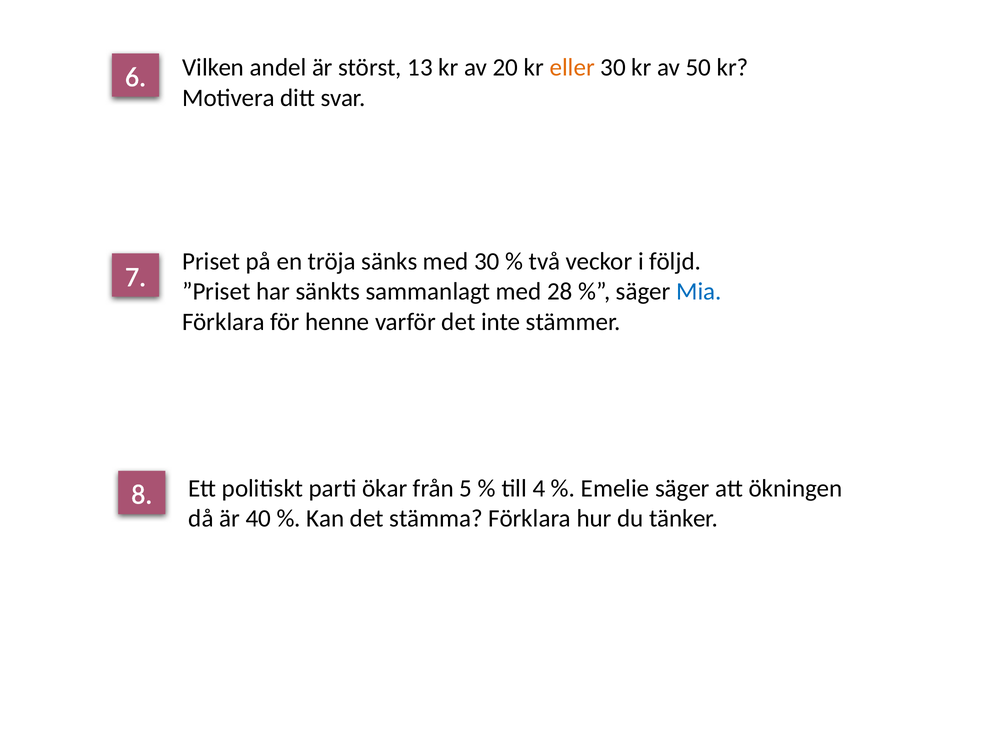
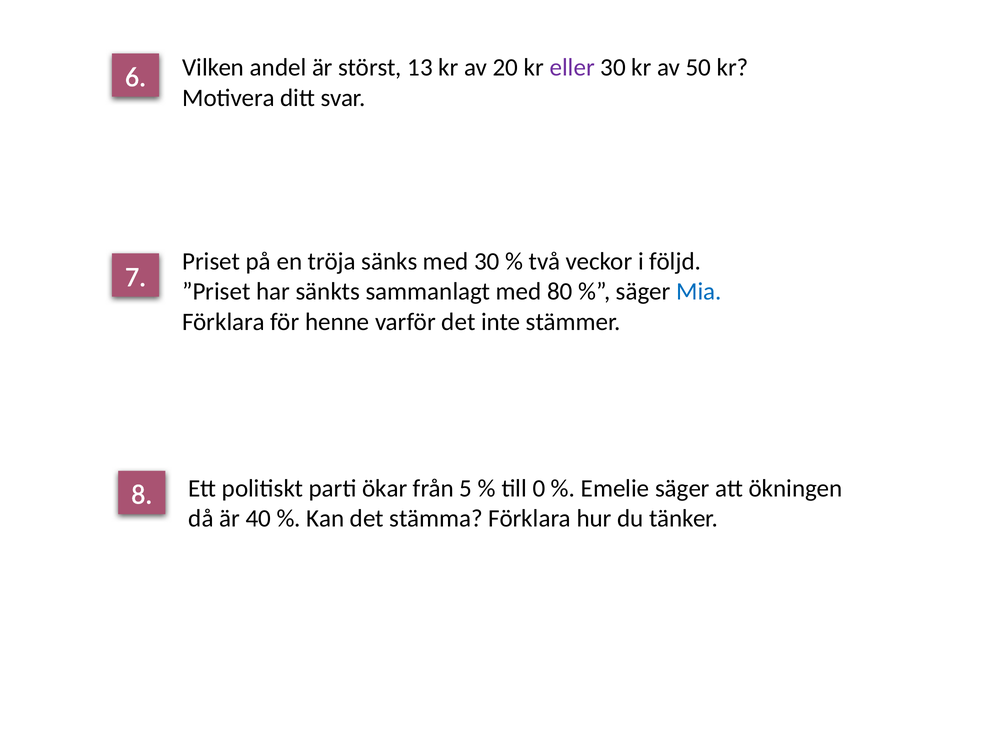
eller colour: orange -> purple
28: 28 -> 80
4: 4 -> 0
